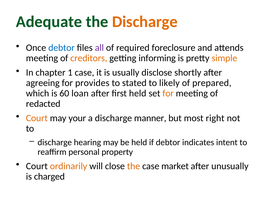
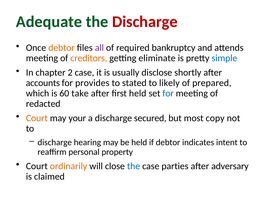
Discharge at (145, 22) colour: orange -> red
debtor at (62, 48) colour: blue -> orange
foreclosure: foreclosure -> bankruptcy
informing: informing -> eliminate
simple colour: orange -> blue
1: 1 -> 2
agreeing: agreeing -> accounts
loan: loan -> take
for at (168, 93) colour: orange -> blue
manner: manner -> secured
right: right -> copy
the at (134, 166) colour: orange -> blue
market: market -> parties
unusually: unusually -> adversary
charged: charged -> claimed
